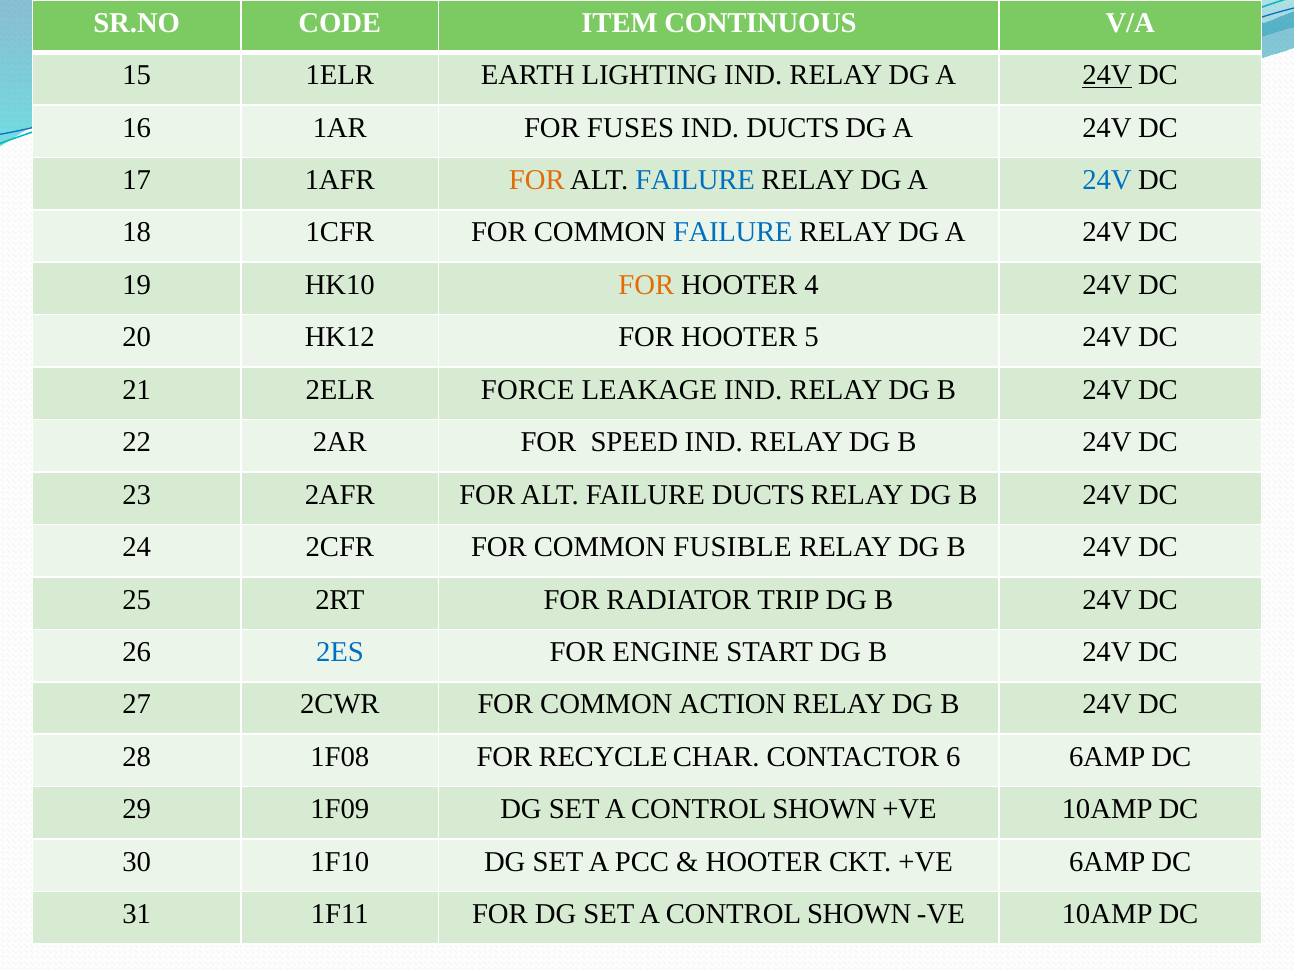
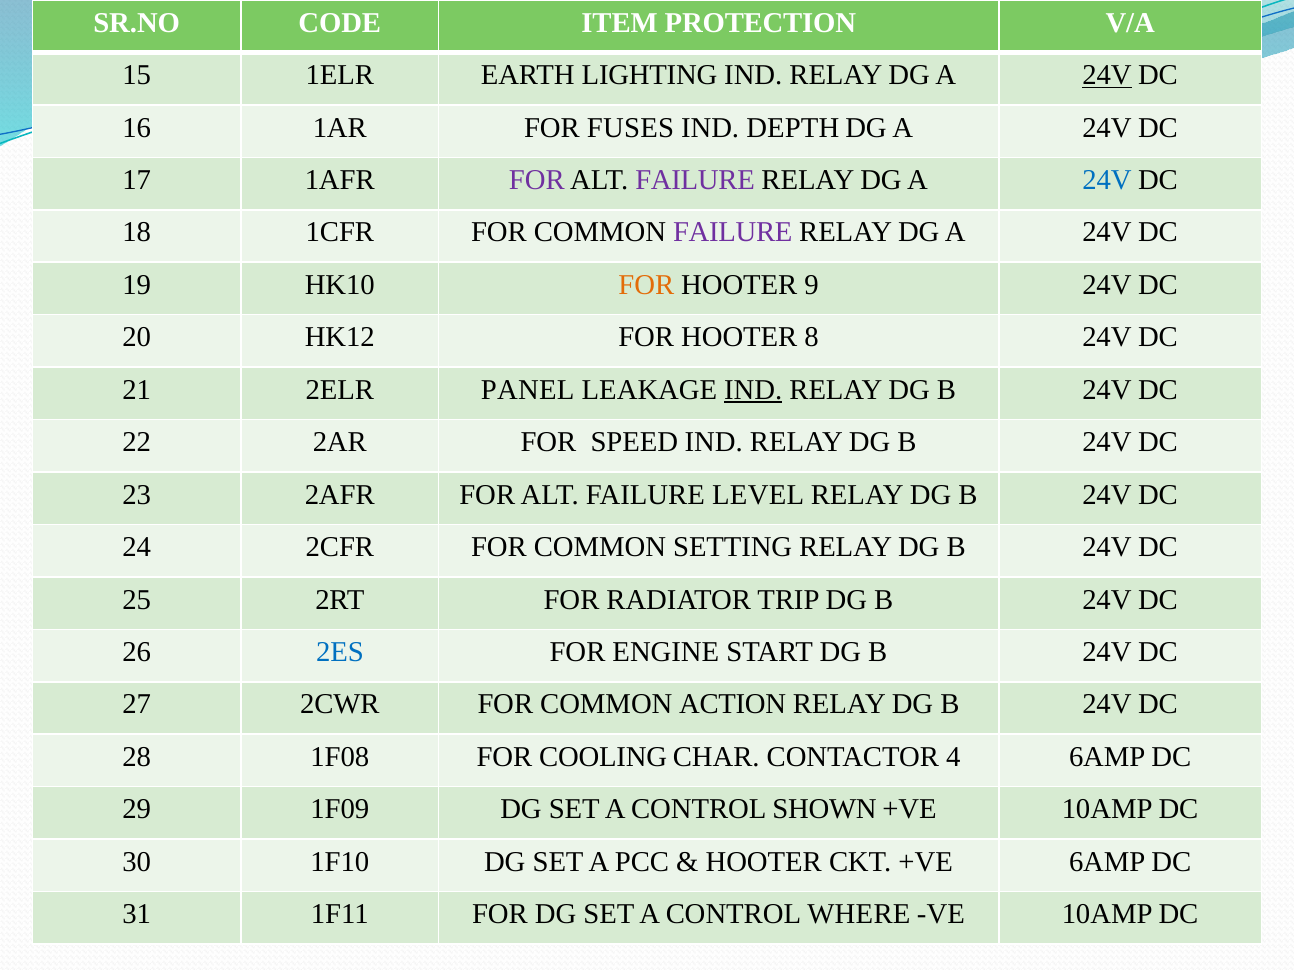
CONTINUOUS: CONTINUOUS -> PROTECTION
IND DUCTS: DUCTS -> DEPTH
FOR at (537, 180) colour: orange -> purple
FAILURE at (695, 180) colour: blue -> purple
FAILURE at (733, 233) colour: blue -> purple
4: 4 -> 9
5: 5 -> 8
FORCE: FORCE -> PANEL
IND at (753, 390) underline: none -> present
FAILURE DUCTS: DUCTS -> LEVEL
FUSIBLE: FUSIBLE -> SETTING
RECYCLE: RECYCLE -> COOLING
6: 6 -> 4
SHOWN at (859, 915): SHOWN -> WHERE
